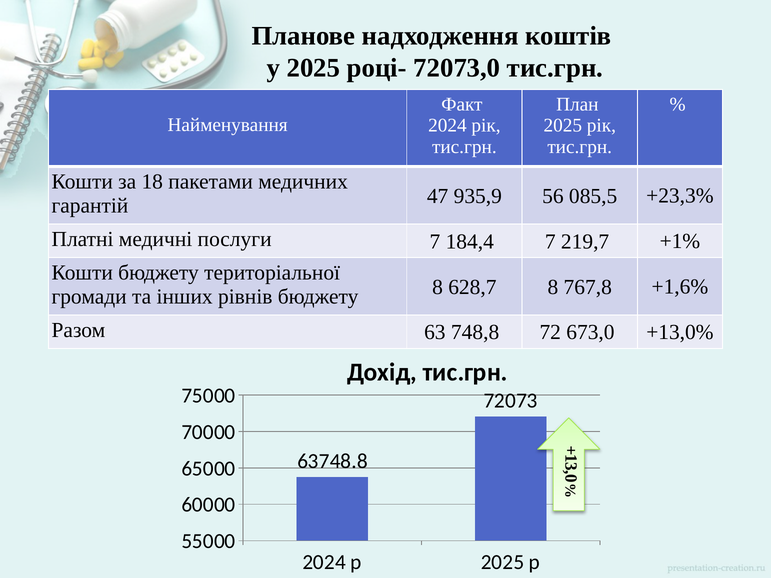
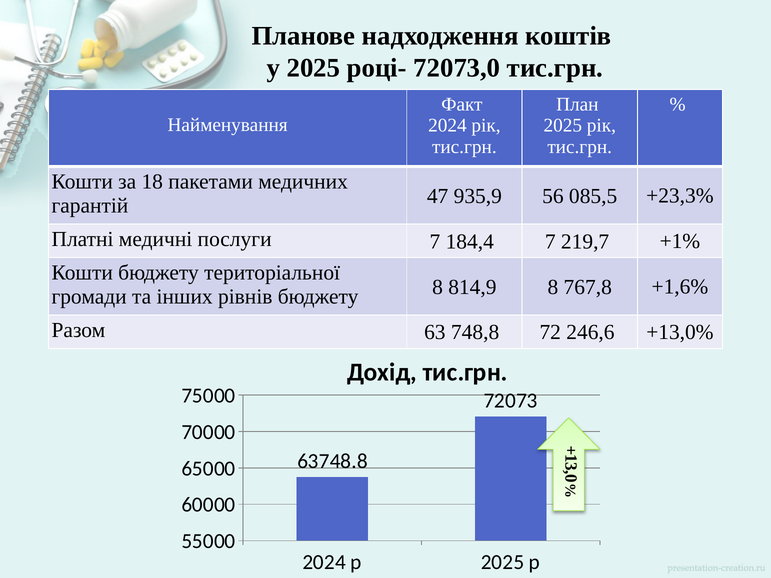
628,7: 628,7 -> 814,9
673,0: 673,0 -> 246,6
